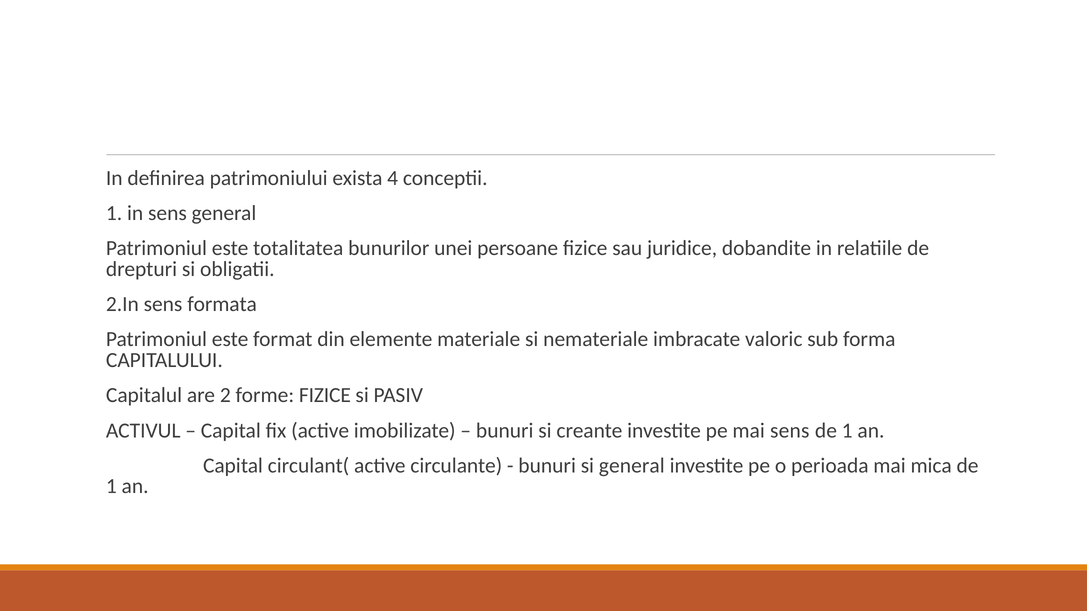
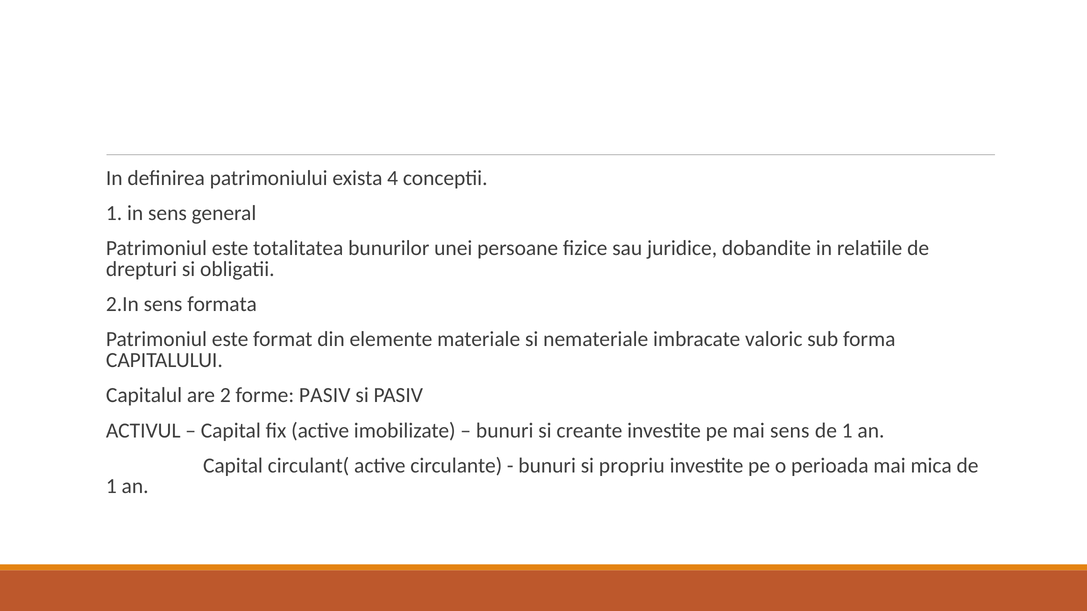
forme FIZICE: FIZICE -> PASIV
si general: general -> propriu
